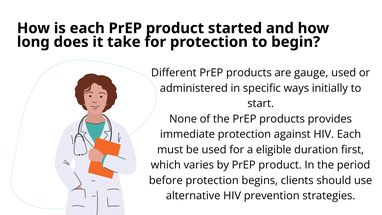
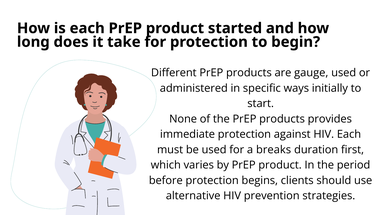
eligible: eligible -> breaks
